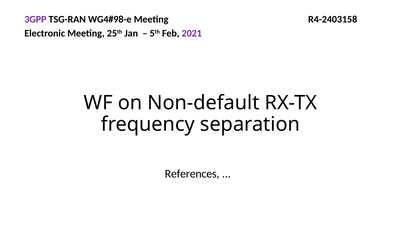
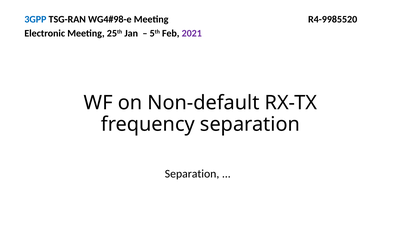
3GPP colour: purple -> blue
R4-2403158: R4-2403158 -> R4-9985520
References at (192, 173): References -> Separation
